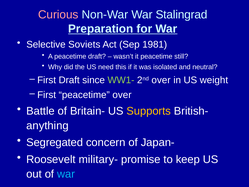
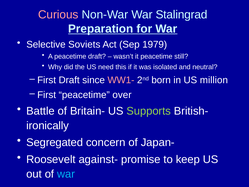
1981: 1981 -> 1979
WW1- colour: light green -> pink
2nd over: over -> born
weight: weight -> million
Supports colour: yellow -> light green
anything: anything -> ironically
military-: military- -> against-
